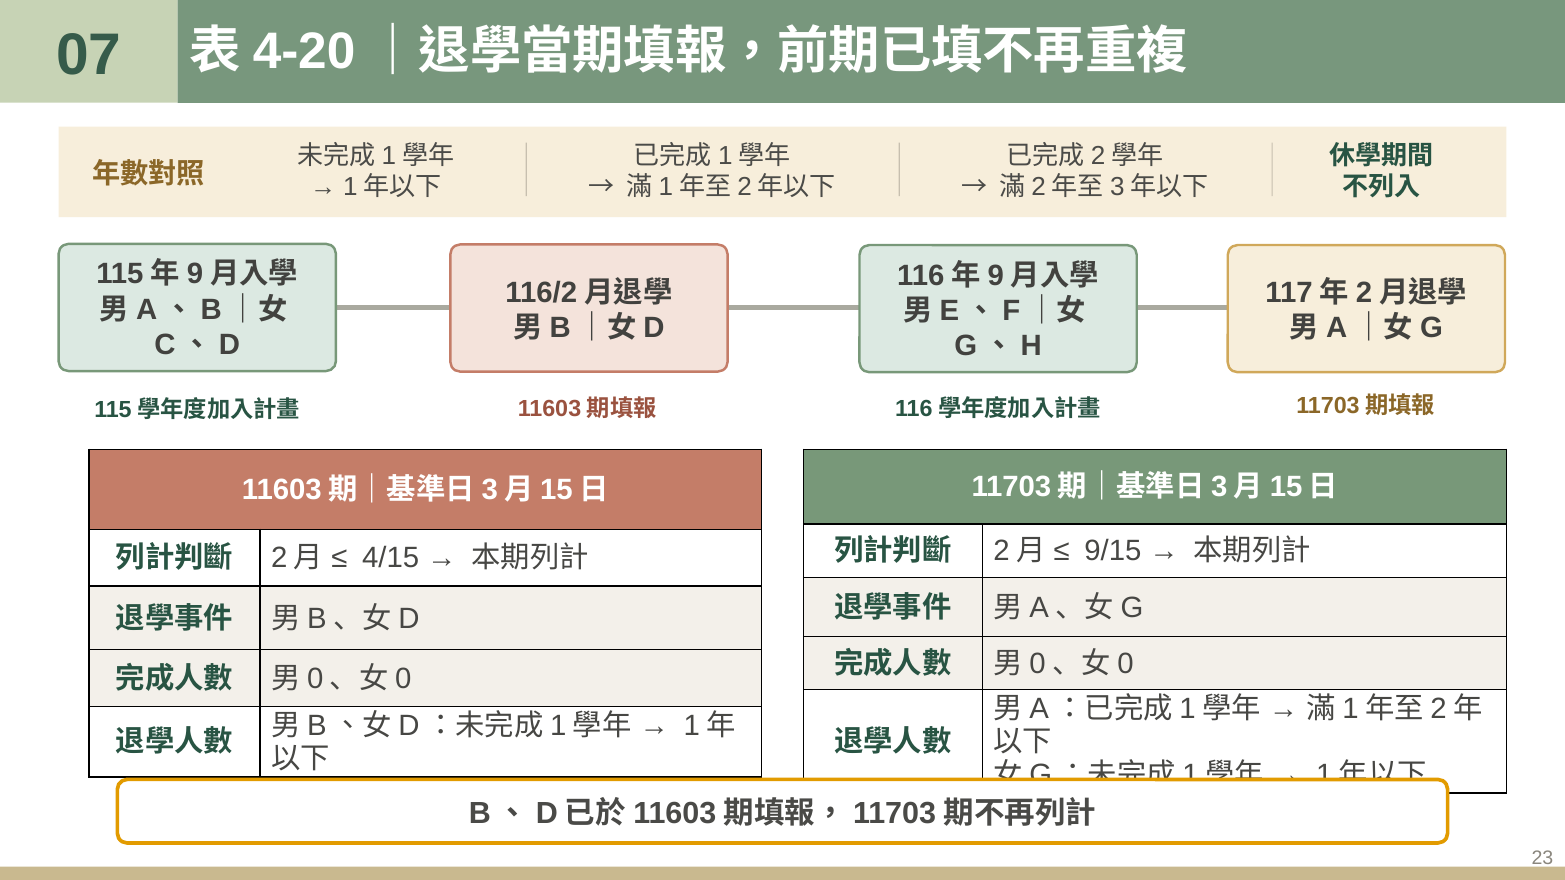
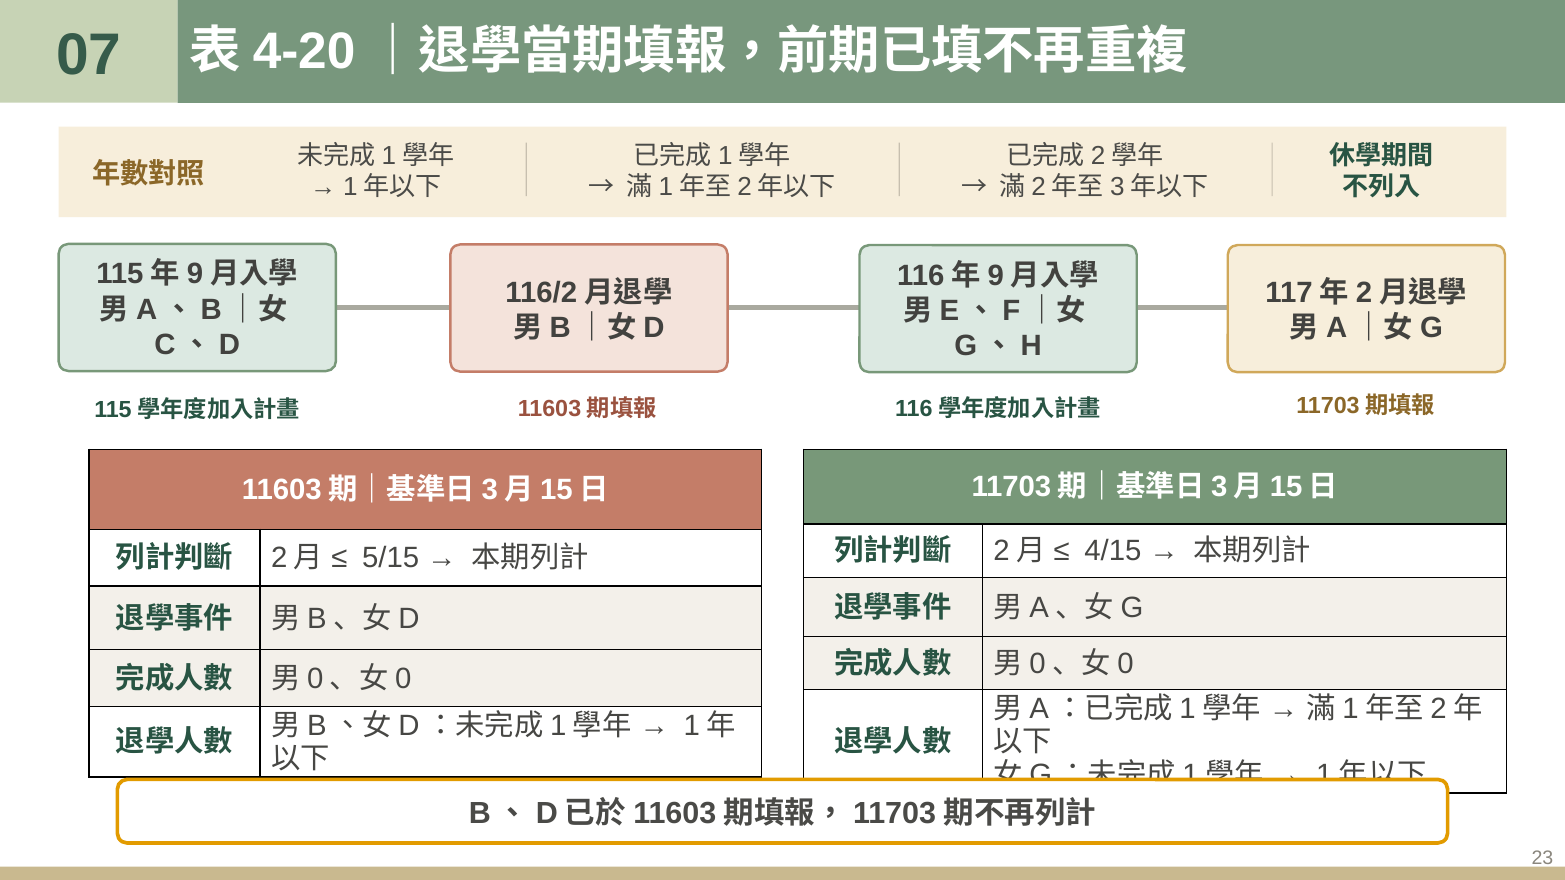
9/15: 9/15 -> 4/15
4/15: 4/15 -> 5/15
